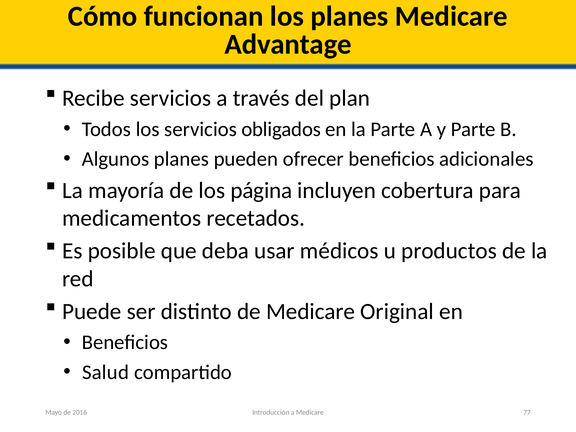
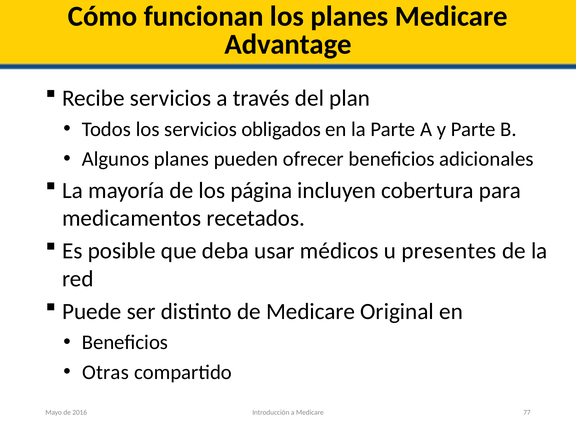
productos: productos -> presentes
Salud: Salud -> Otras
